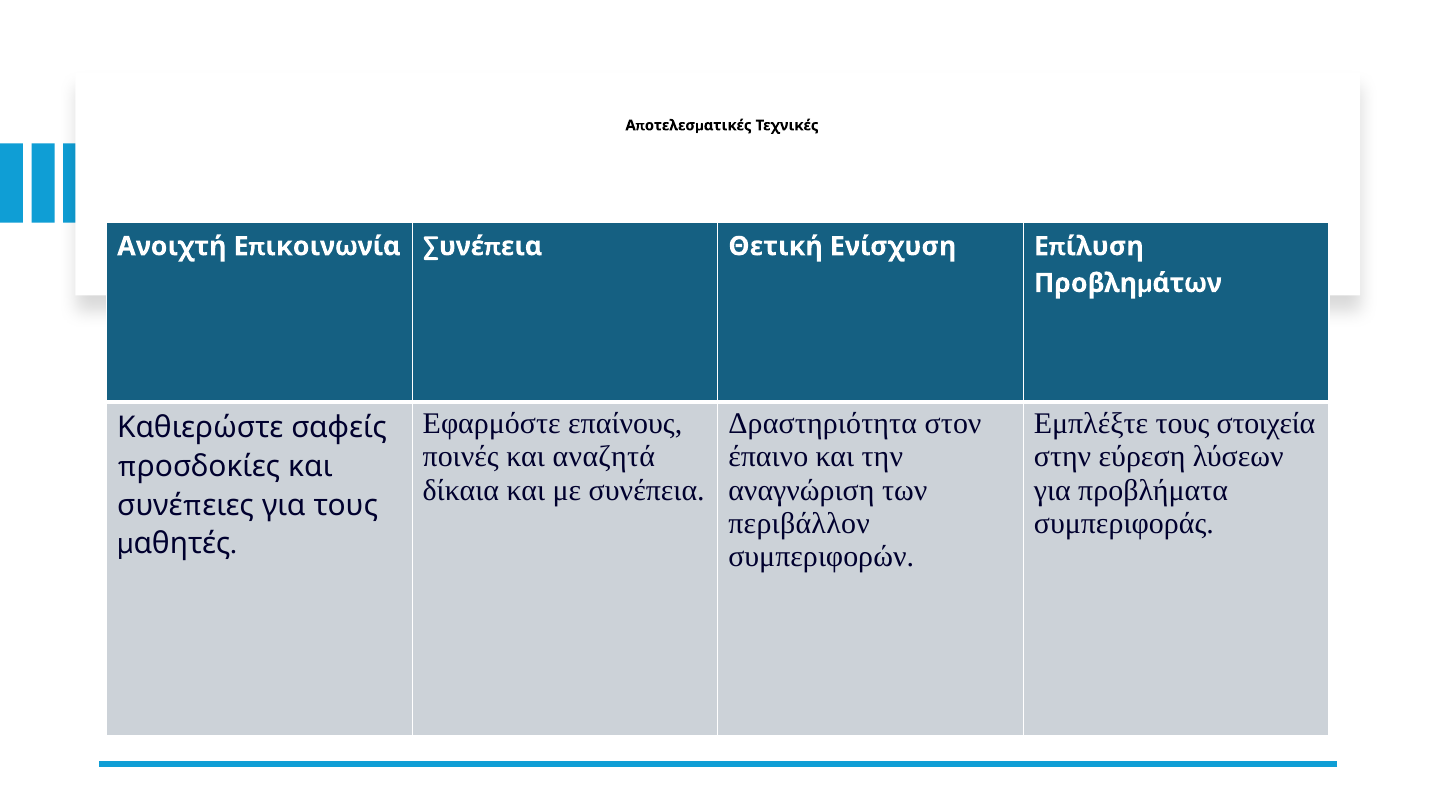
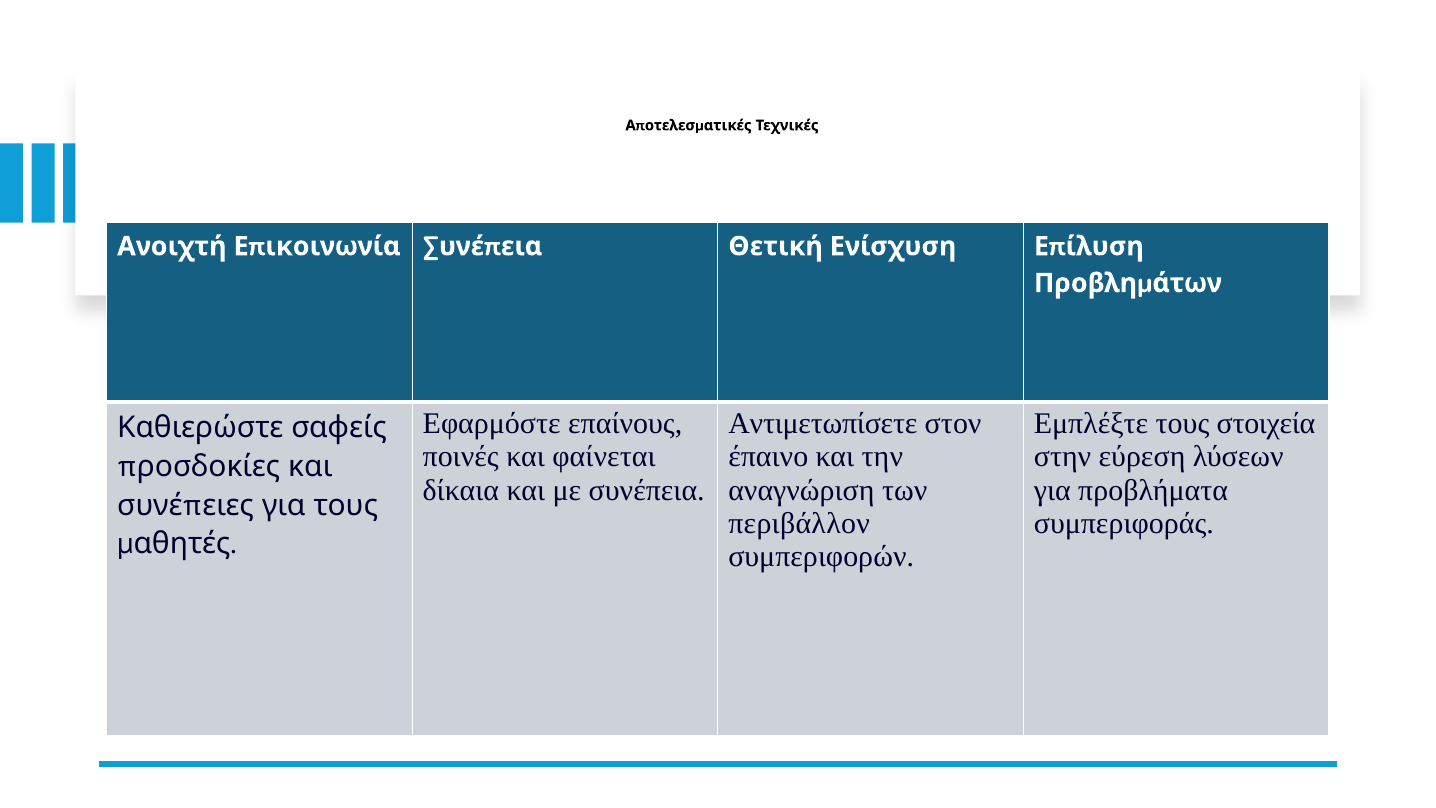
Δραστηριότητα: Δραστηριότητα -> Αντιμετωπίσετε
αναζητά: αναζητά -> φαίνεται
